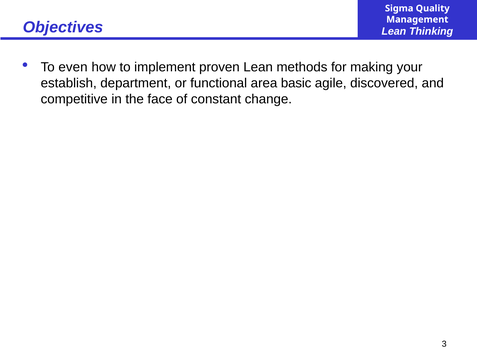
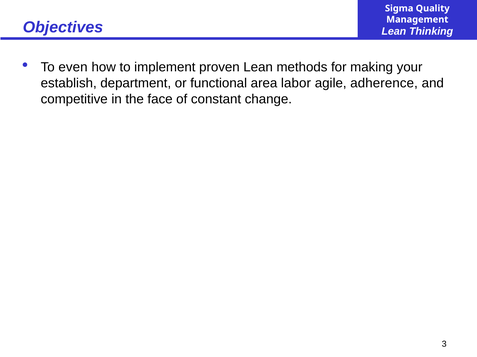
basic: basic -> labor
discovered: discovered -> adherence
